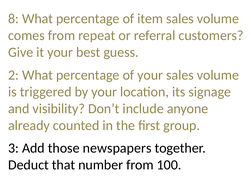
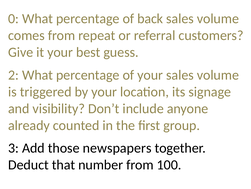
8: 8 -> 0
item: item -> back
